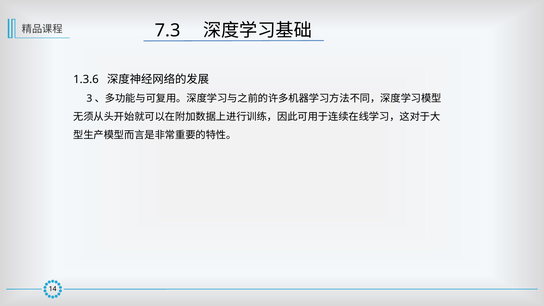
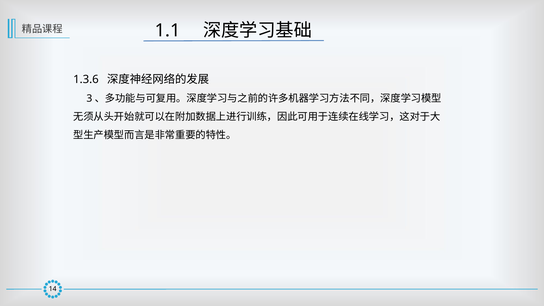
7.3: 7.3 -> 1.1
